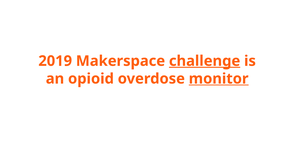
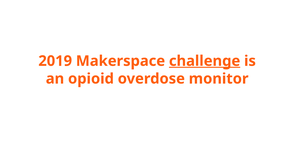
monitor underline: present -> none
